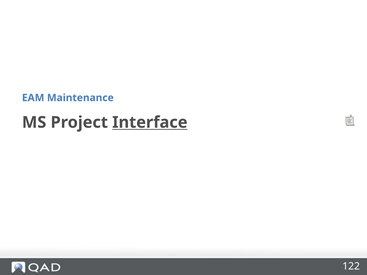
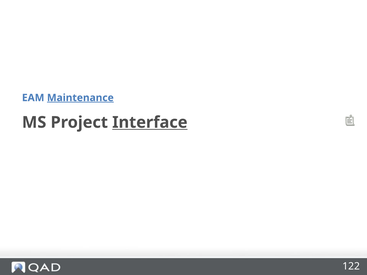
Maintenance underline: none -> present
